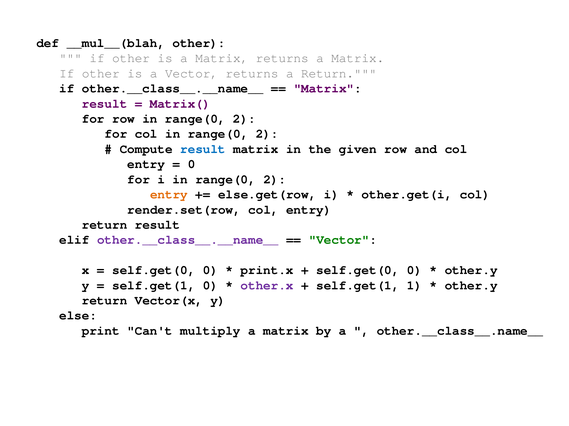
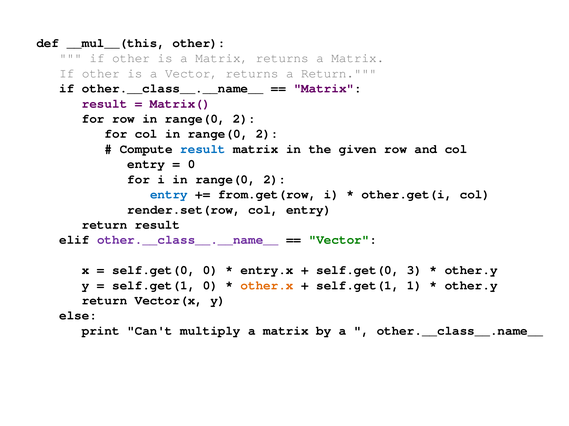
__mul__(blah: __mul__(blah -> __mul__(this
entry at (169, 195) colour: orange -> blue
else.get(row: else.get(row -> from.get(row
print.x: print.x -> entry.x
0 at (414, 271): 0 -> 3
other.x colour: purple -> orange
